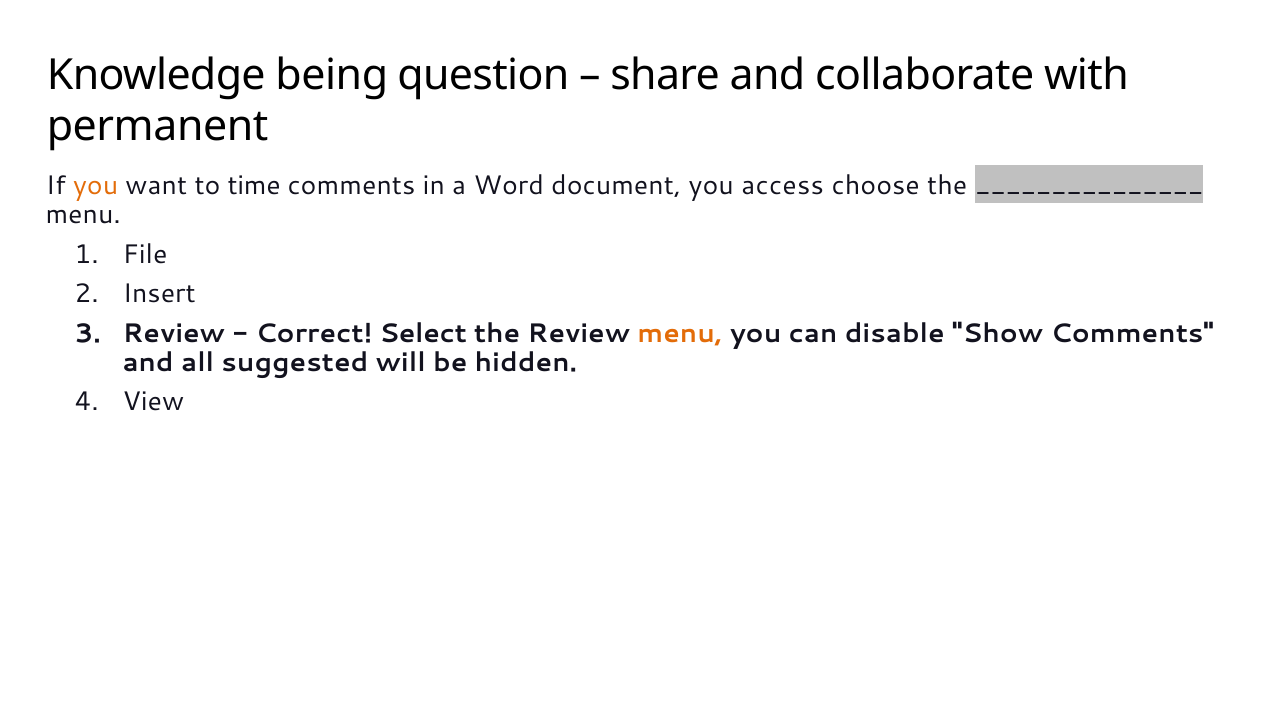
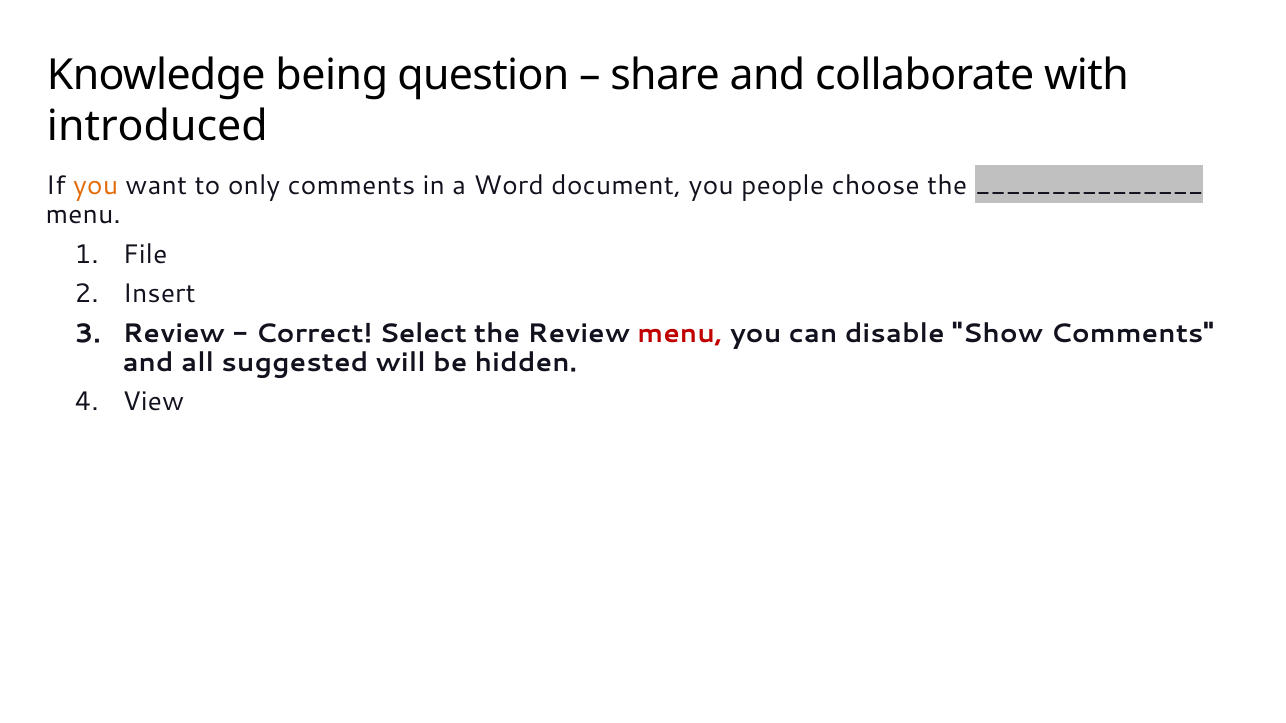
permanent: permanent -> introduced
time: time -> only
access: access -> people
menu at (680, 334) colour: orange -> red
